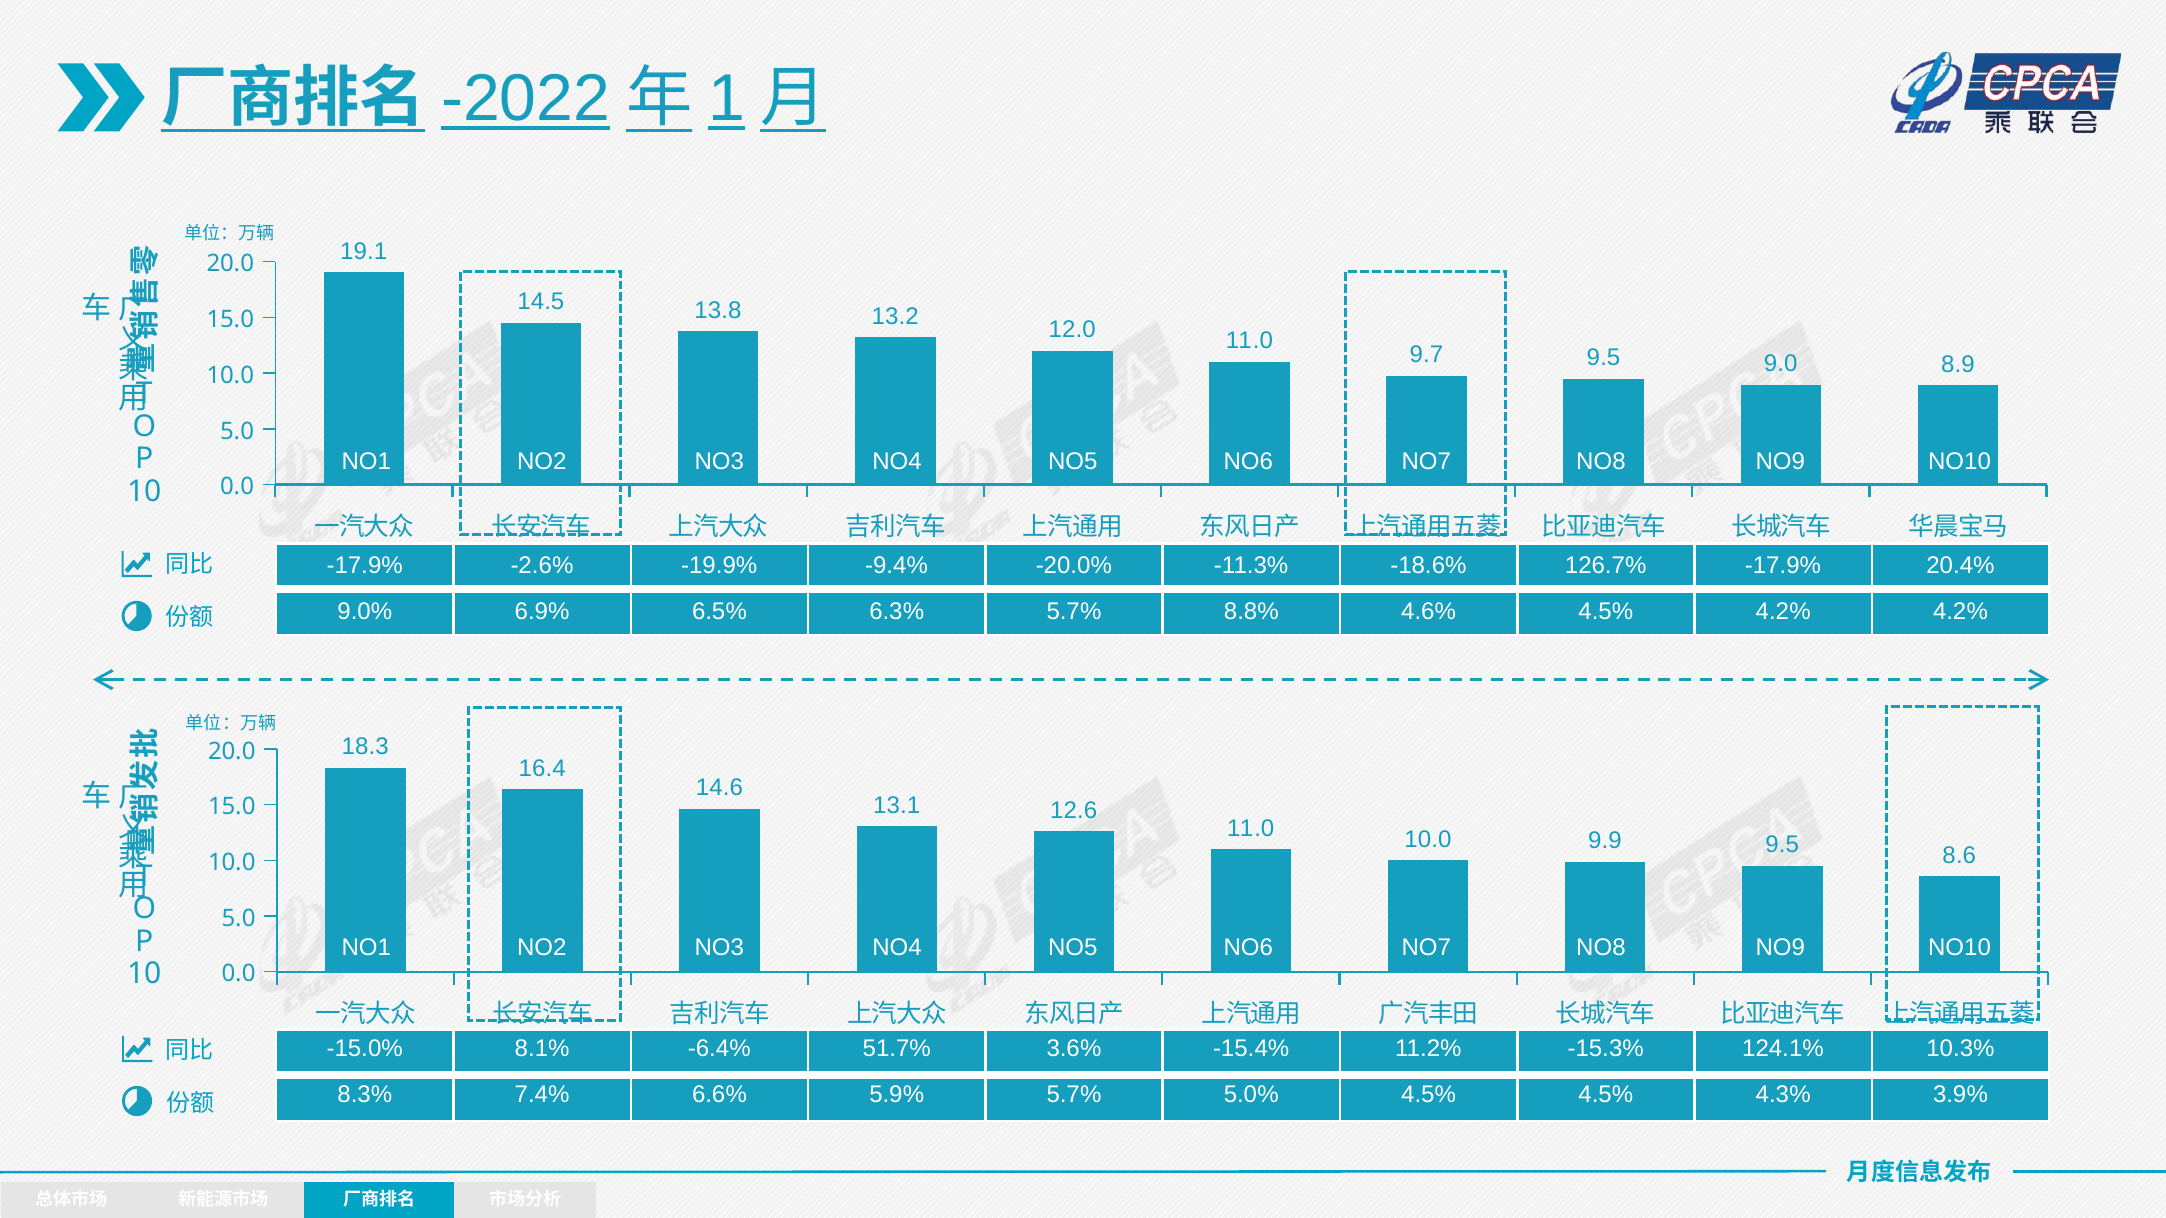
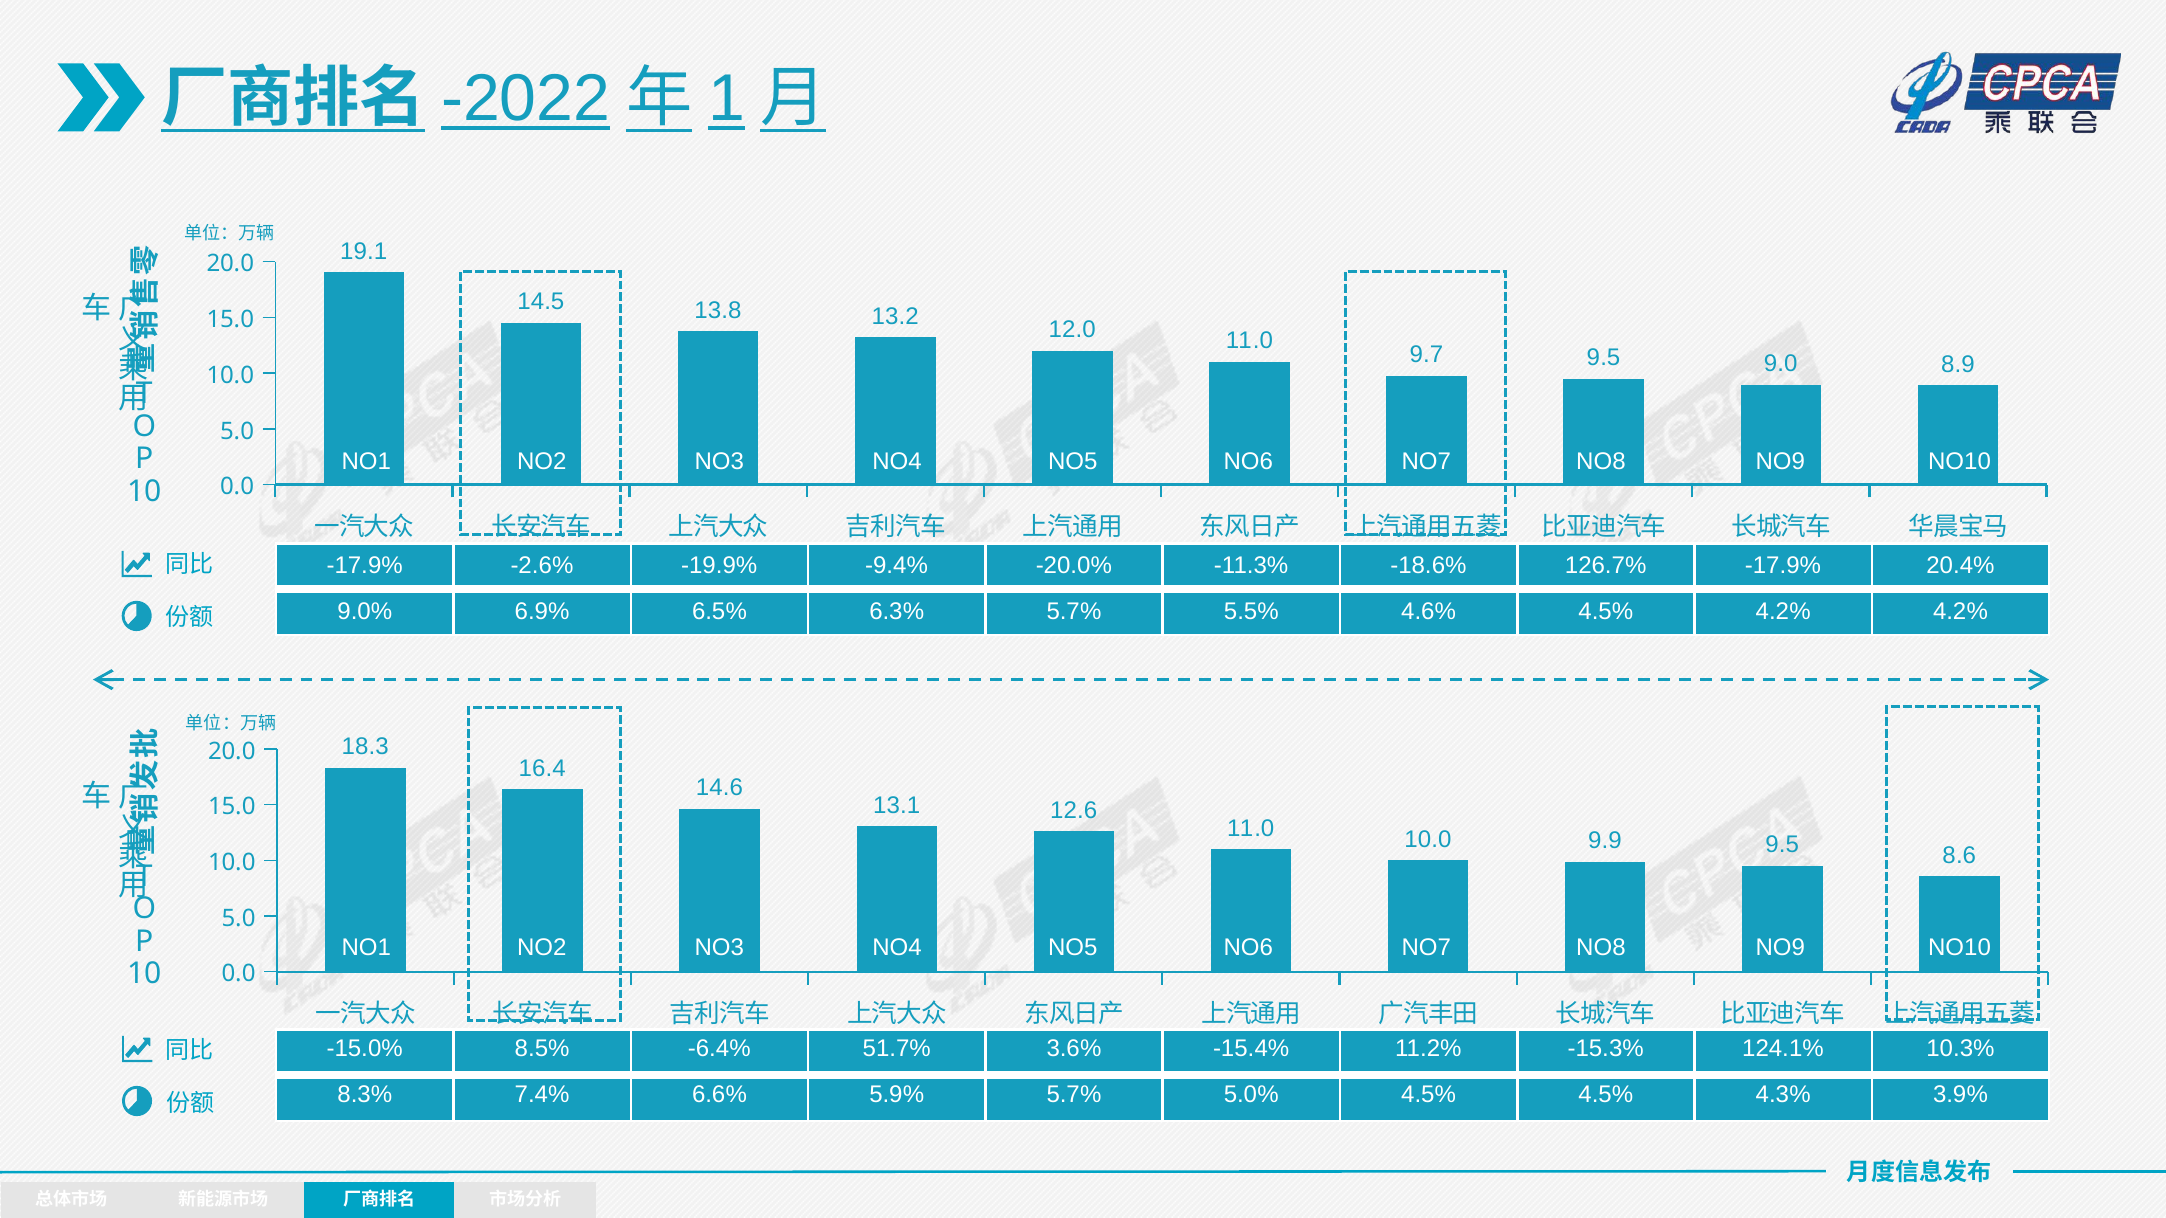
8.8%: 8.8% -> 5.5%
8.1%: 8.1% -> 8.5%
